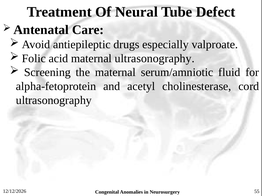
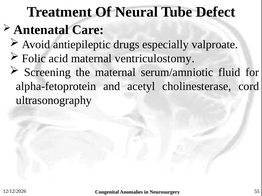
maternal ultrasonography: ultrasonography -> ventriculostomy
